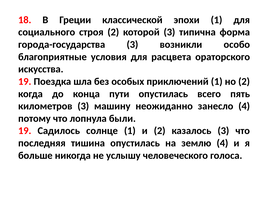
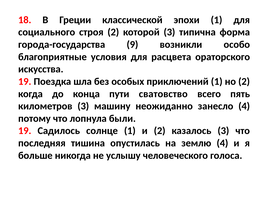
города-государства 3: 3 -> 9
пути опустилась: опустилась -> сватовство
